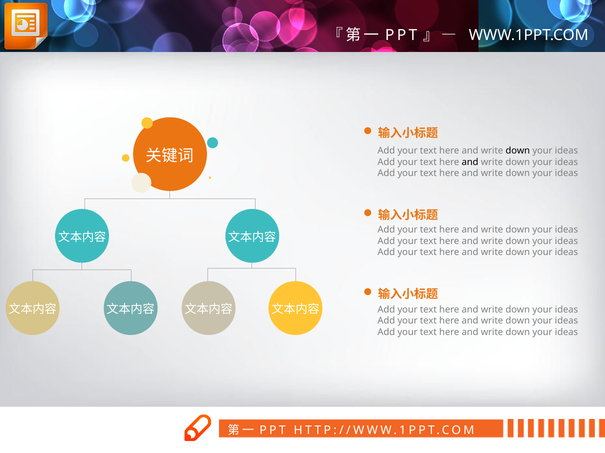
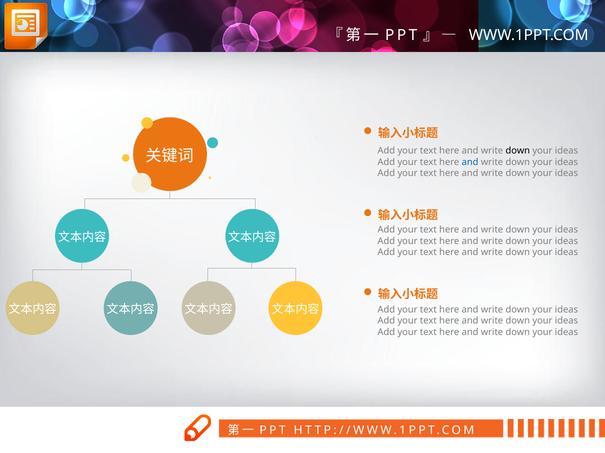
and at (470, 162) colour: black -> blue
